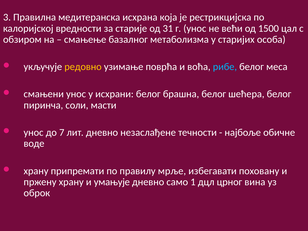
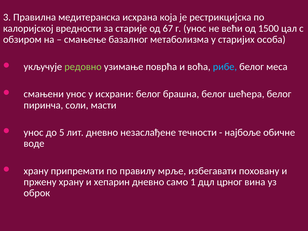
31: 31 -> 67
редовно colour: yellow -> light green
7: 7 -> 5
умањује: умањује -> хепарин
